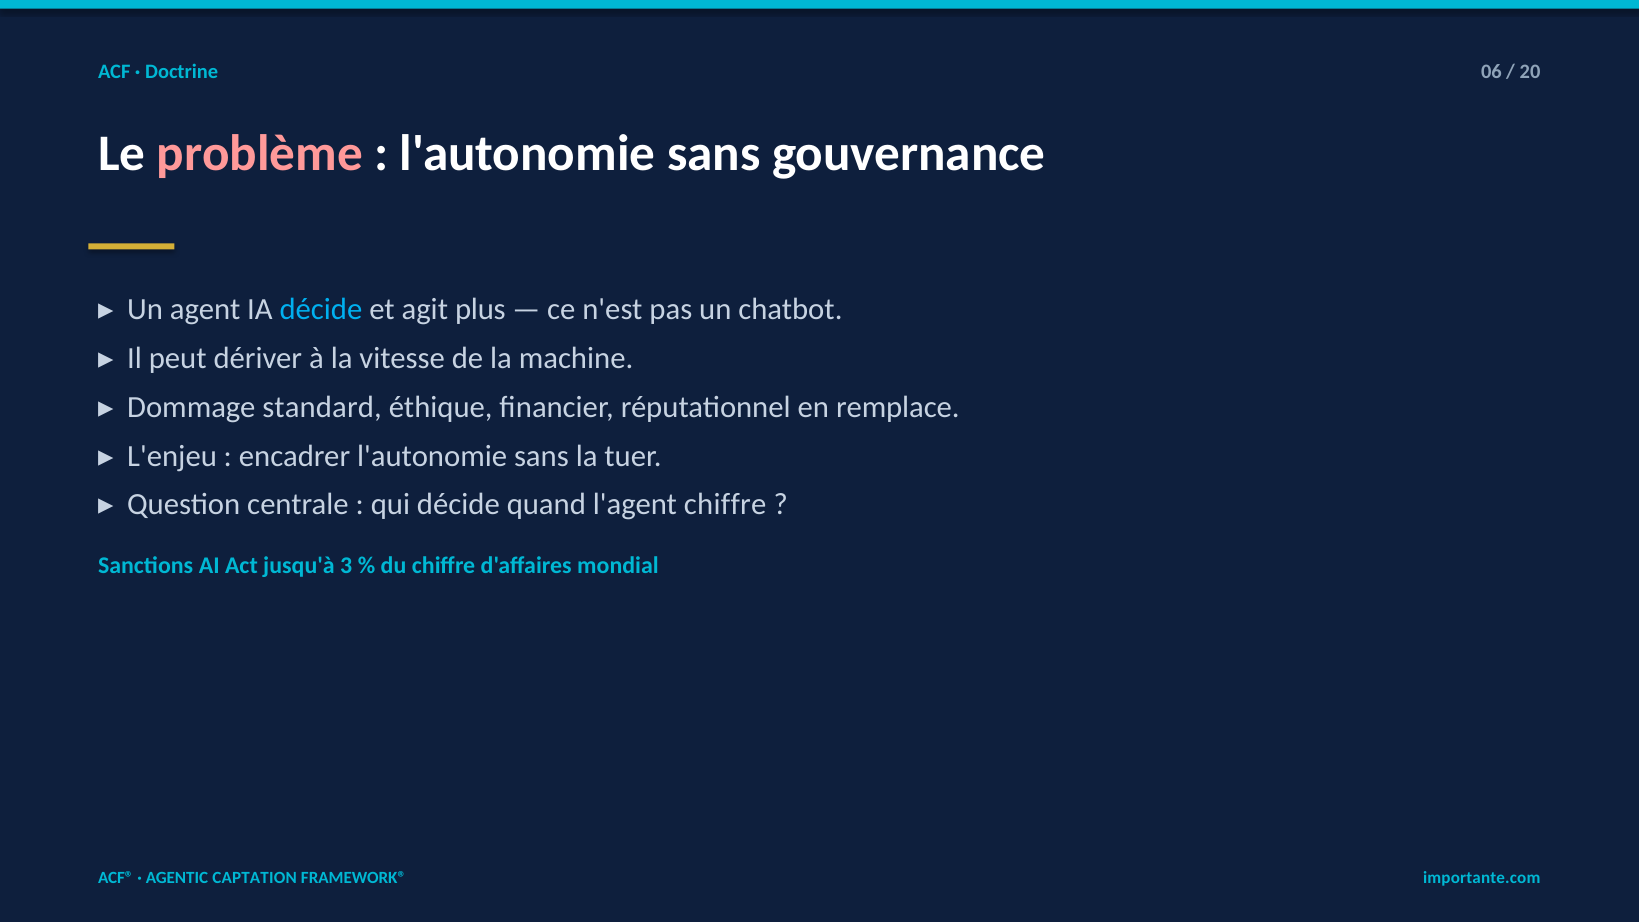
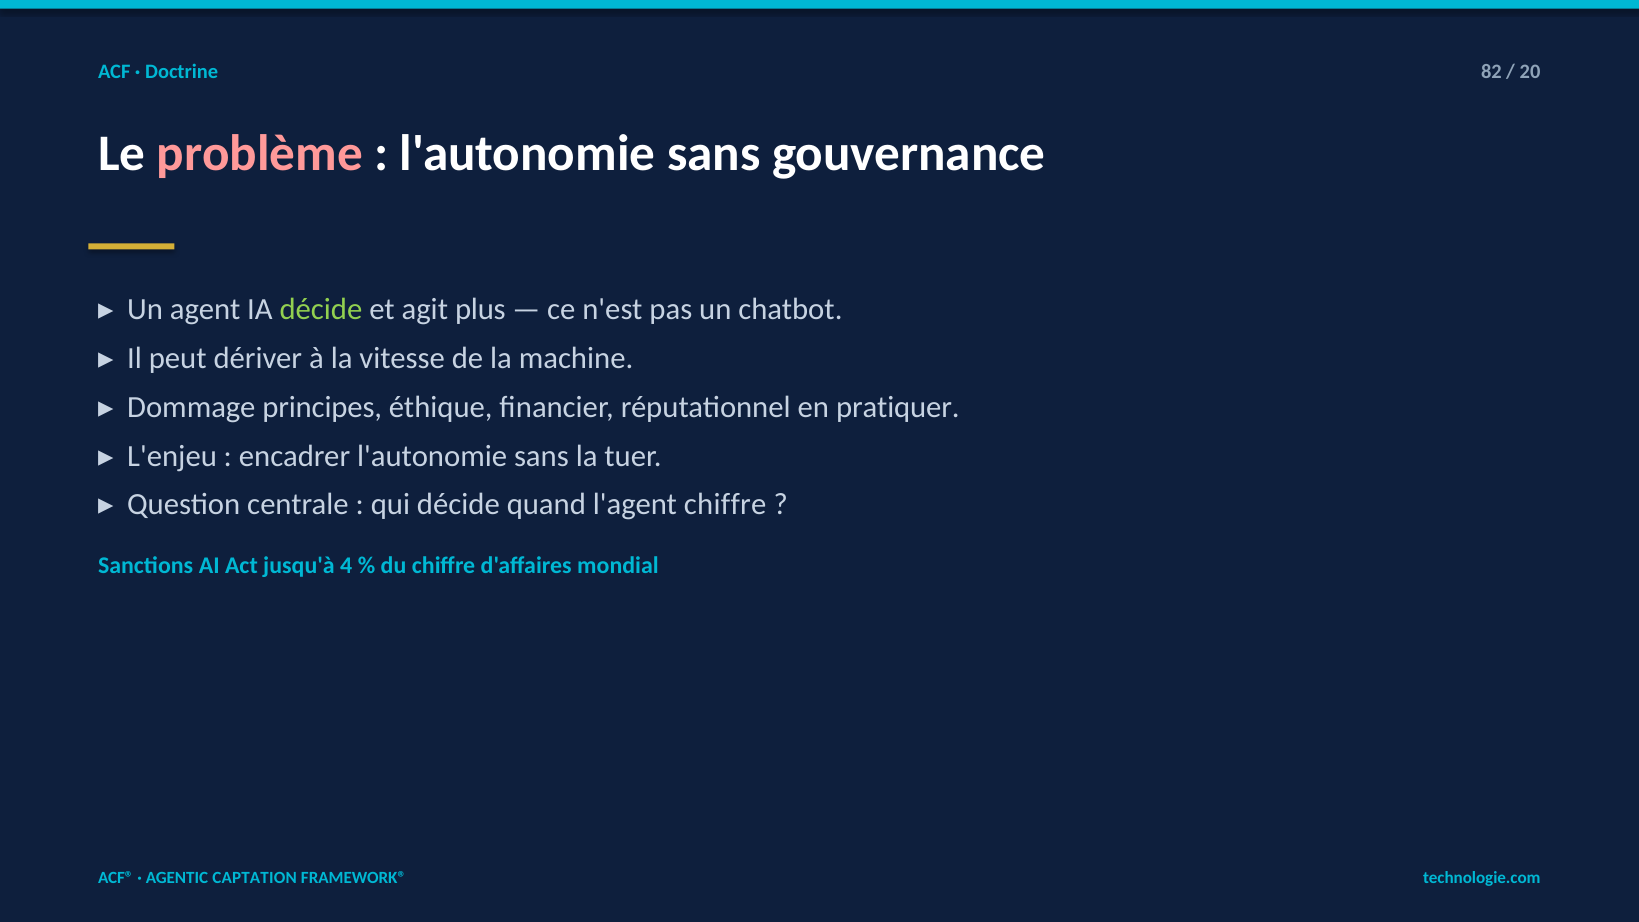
06: 06 -> 82
décide at (321, 309) colour: light blue -> light green
standard: standard -> principes
remplace: remplace -> pratiquer
3: 3 -> 4
importante.com: importante.com -> technologie.com
